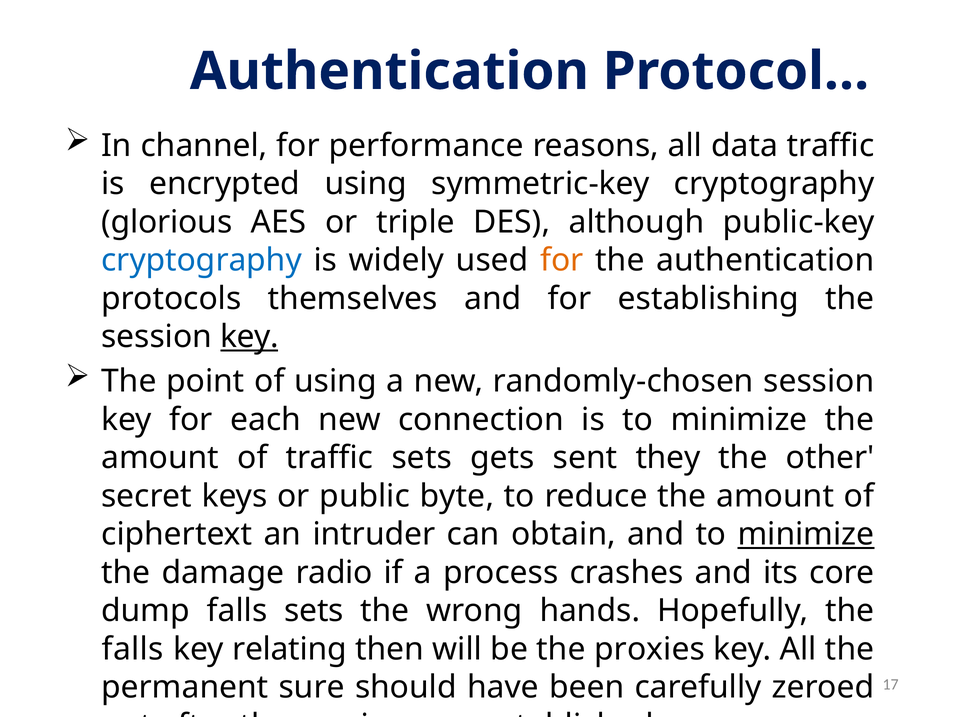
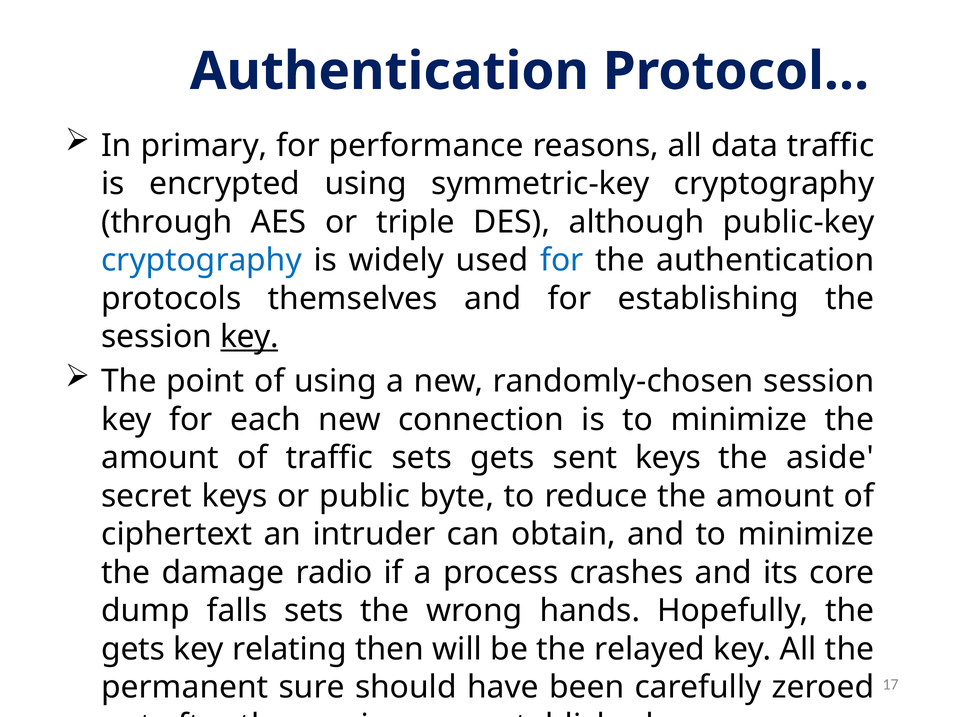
channel: channel -> primary
glorious: glorious -> through
for at (562, 260) colour: orange -> blue
sent they: they -> keys
other: other -> aside
minimize at (806, 534) underline: present -> none
falls at (133, 649): falls -> gets
proxies: proxies -> relayed
